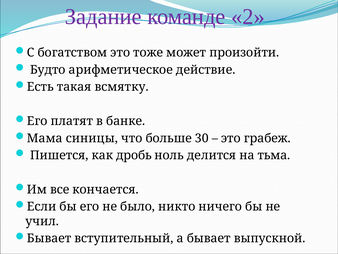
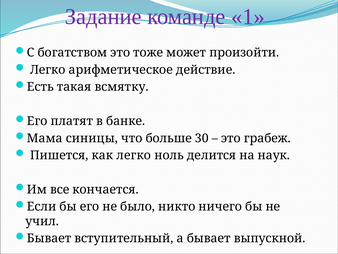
2: 2 -> 1
Будто at (48, 70): Будто -> Легко
как дробь: дробь -> легко
тьма: тьма -> наук
